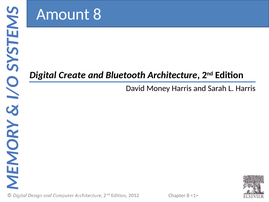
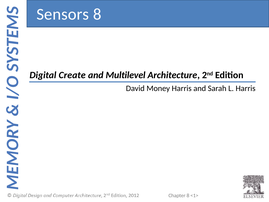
Amount: Amount -> Sensors
Bluetooth: Bluetooth -> Multilevel
